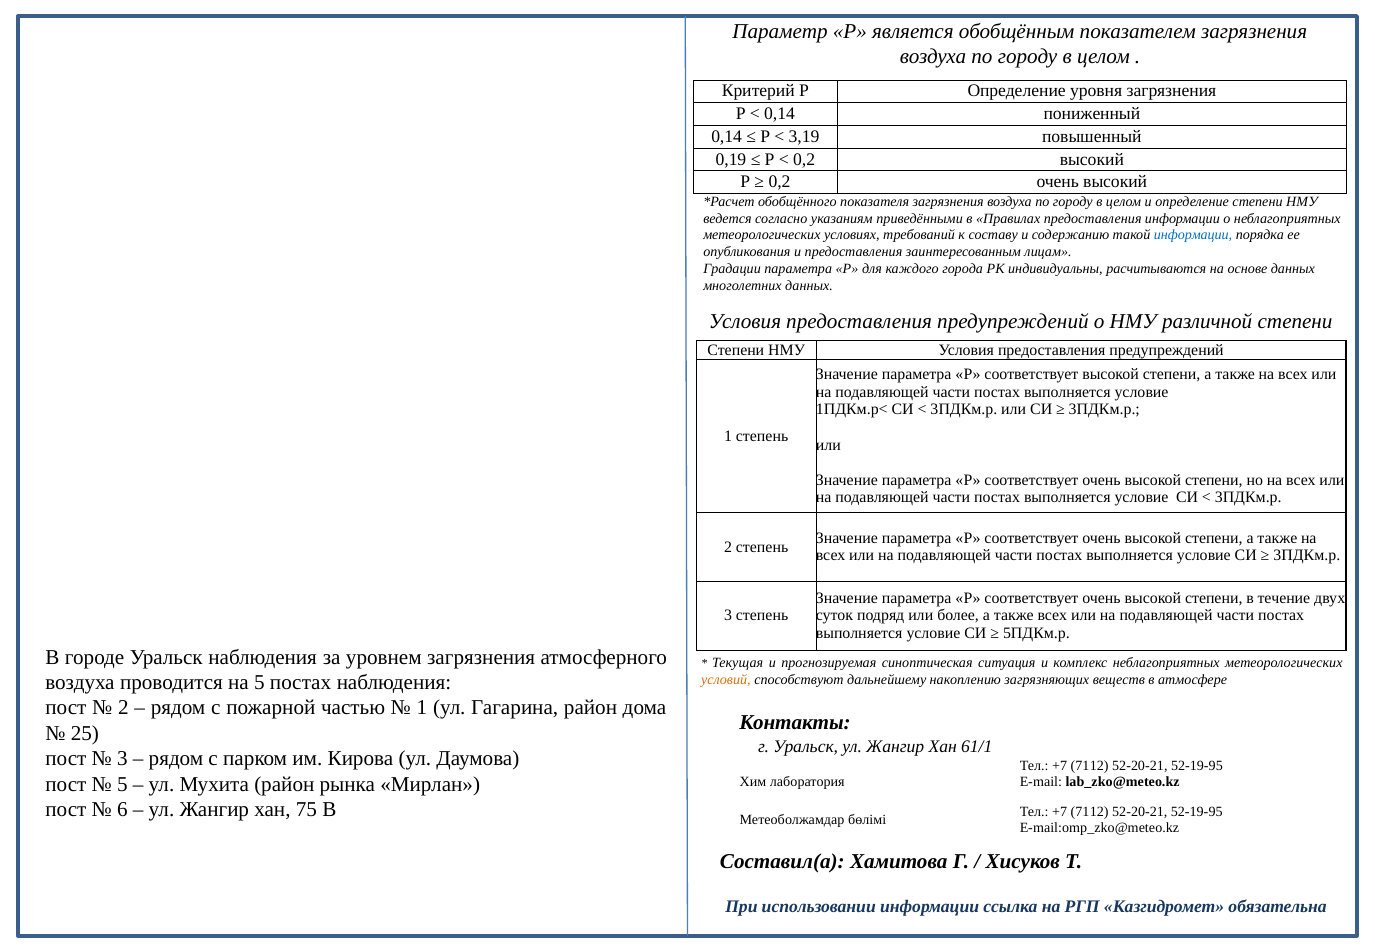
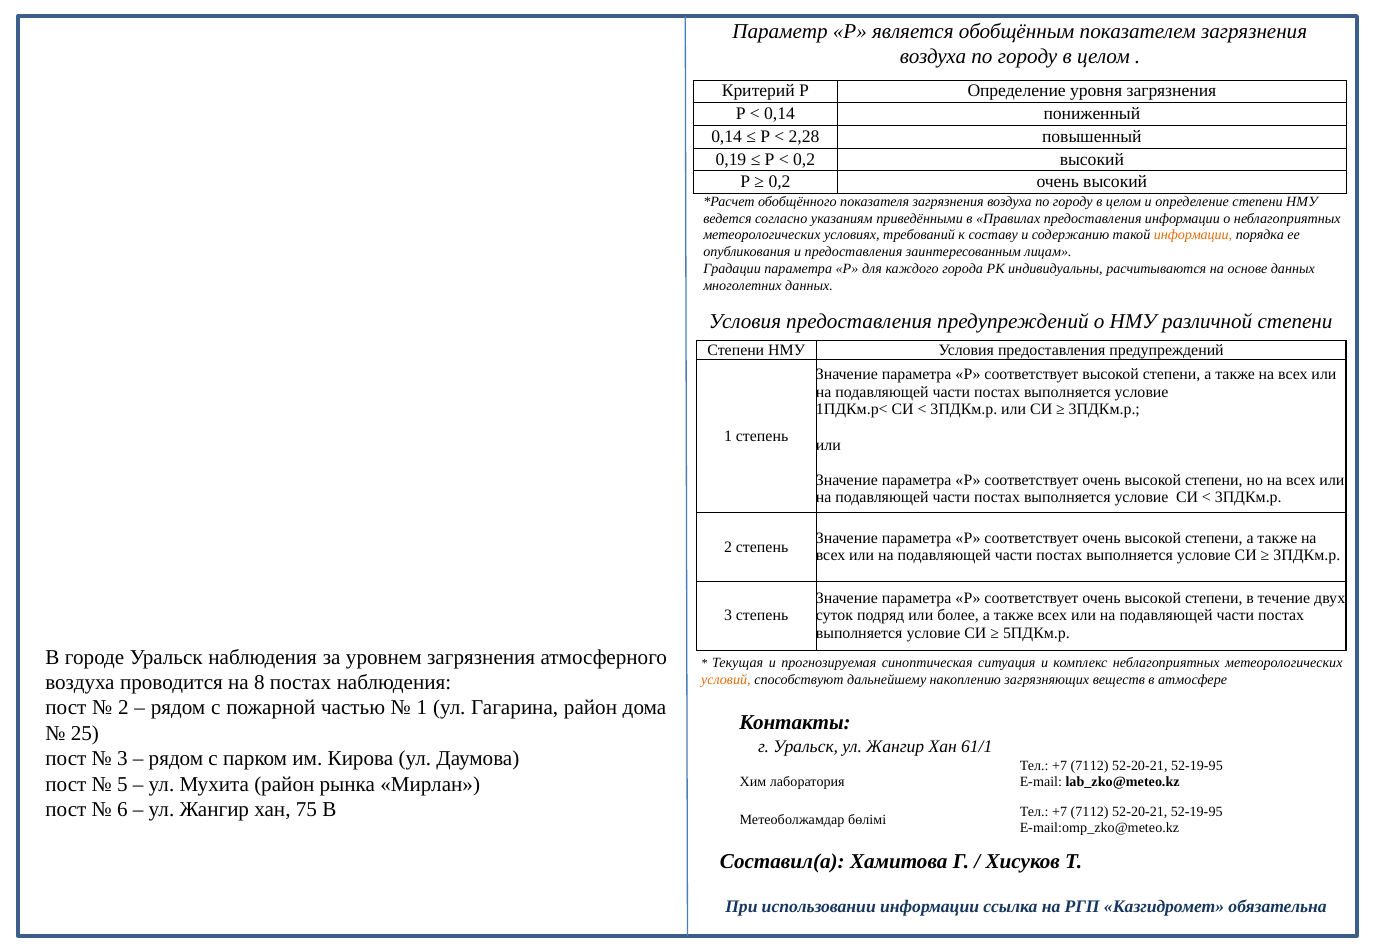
3,19: 3,19 -> 2,28
информации at (1193, 235) colour: blue -> orange
на 5: 5 -> 8
